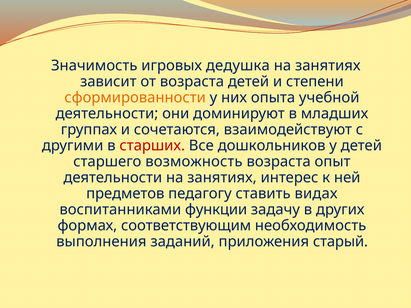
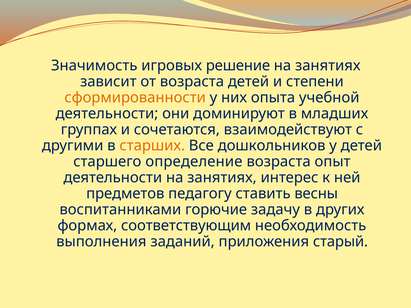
дедушка: дедушка -> решение
старших colour: red -> orange
возможность: возможность -> определение
видах: видах -> весны
функции: функции -> горючие
